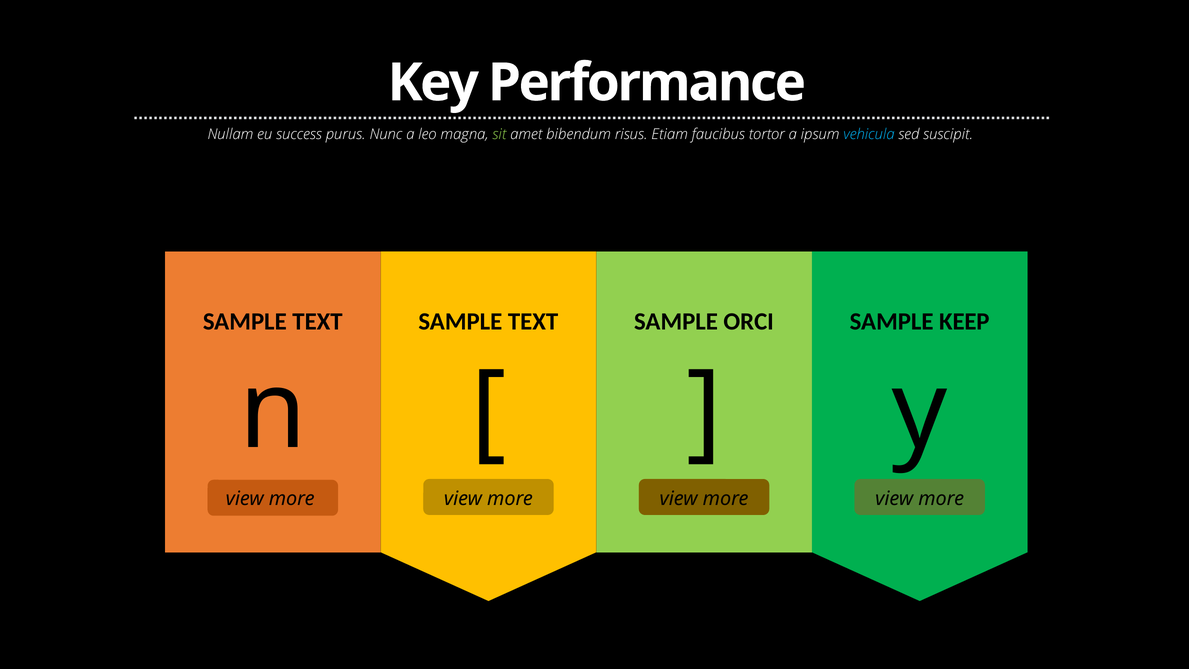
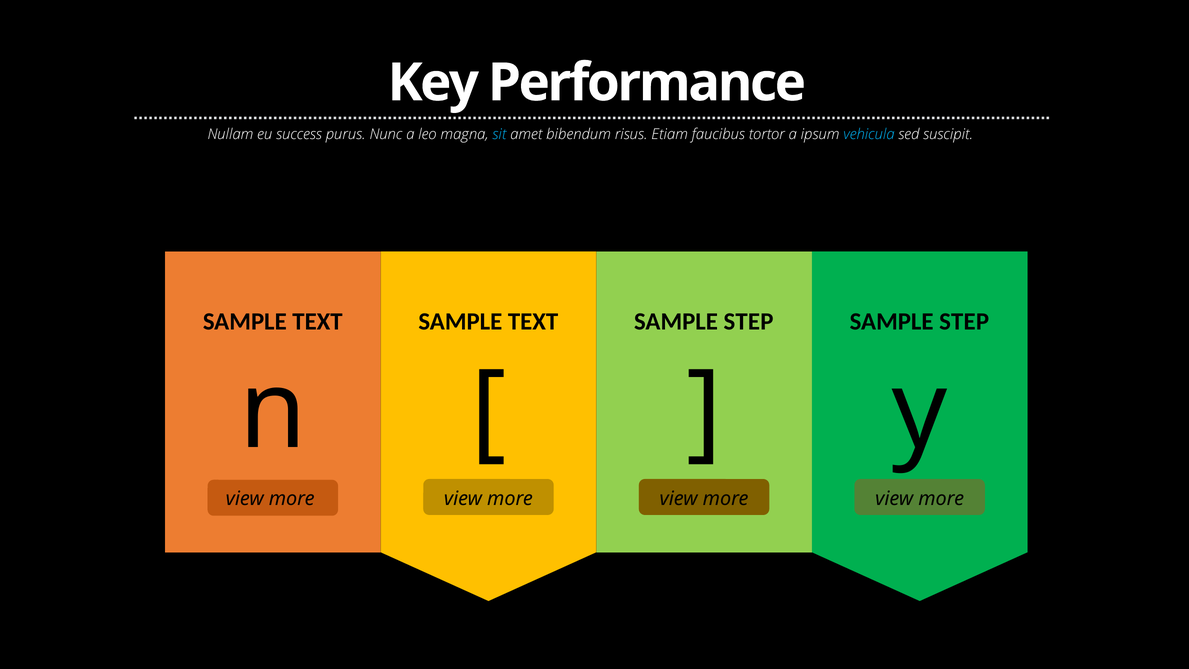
sit colour: light green -> light blue
TEXT SAMPLE ORCI: ORCI -> STEP
KEEP at (964, 322): KEEP -> STEP
